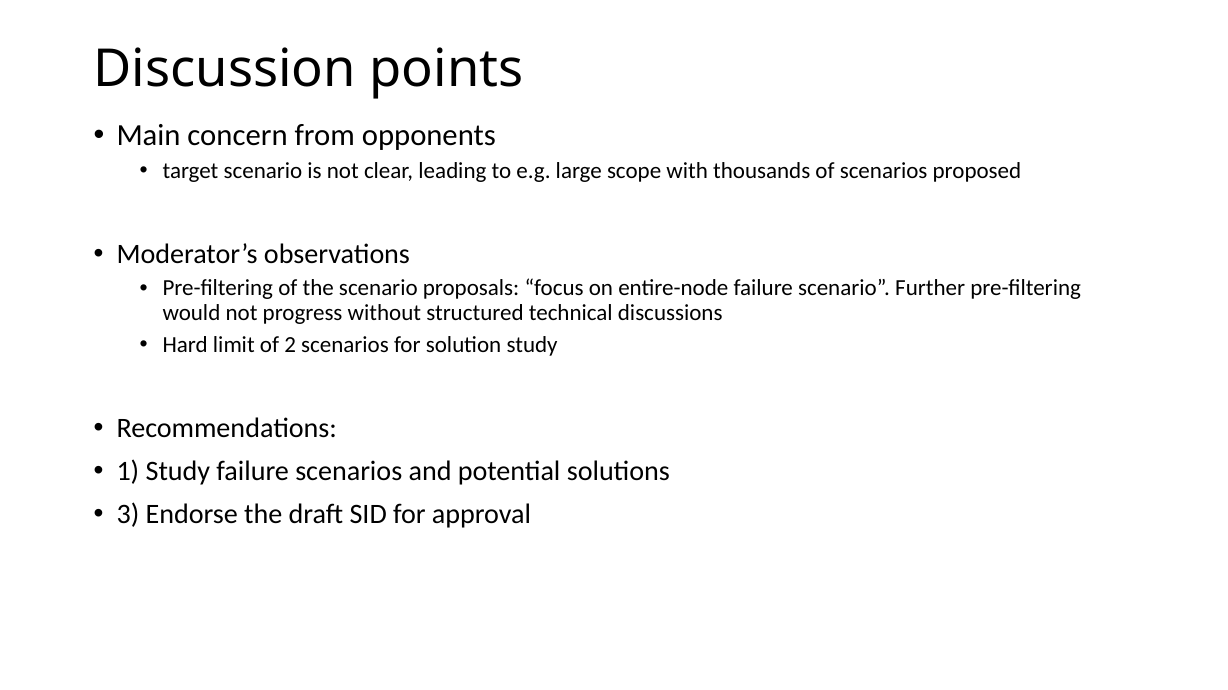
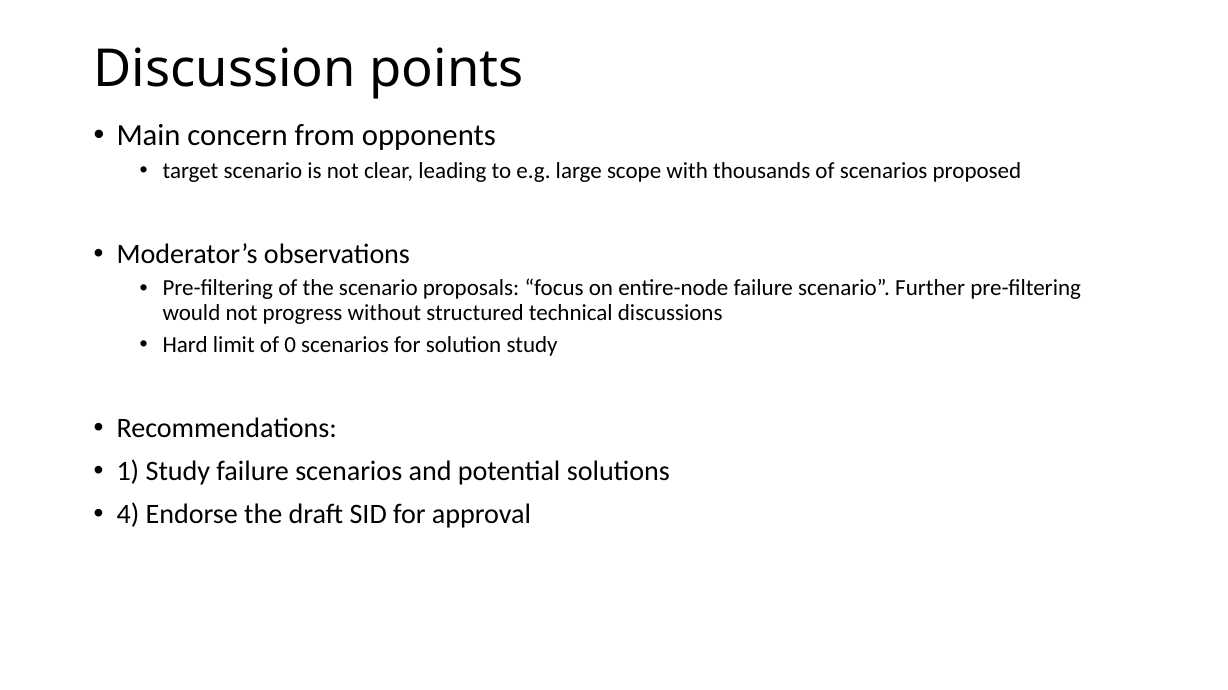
2: 2 -> 0
3: 3 -> 4
